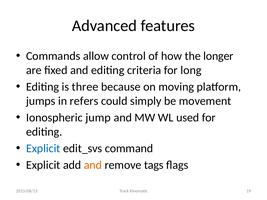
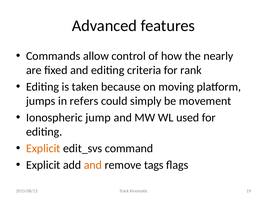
longer: longer -> nearly
long: long -> rank
three: three -> taken
Explicit at (43, 149) colour: blue -> orange
